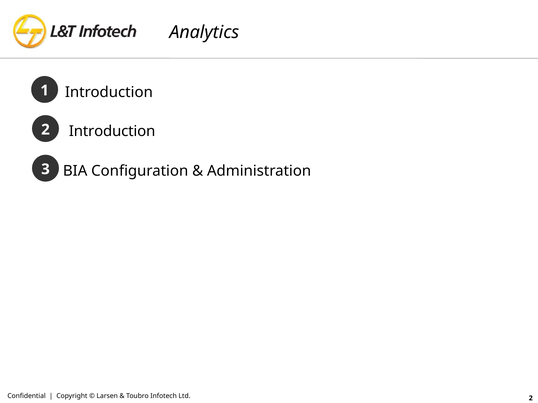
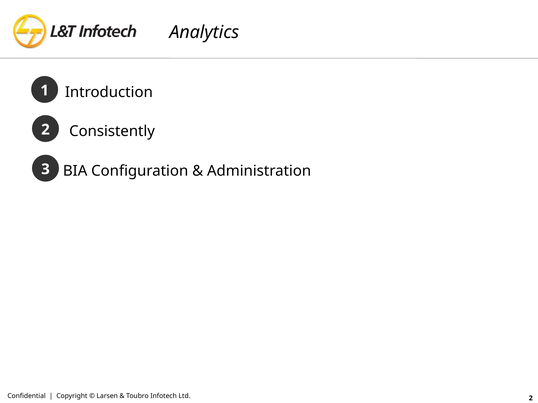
Introduction at (112, 131): Introduction -> Consistently
